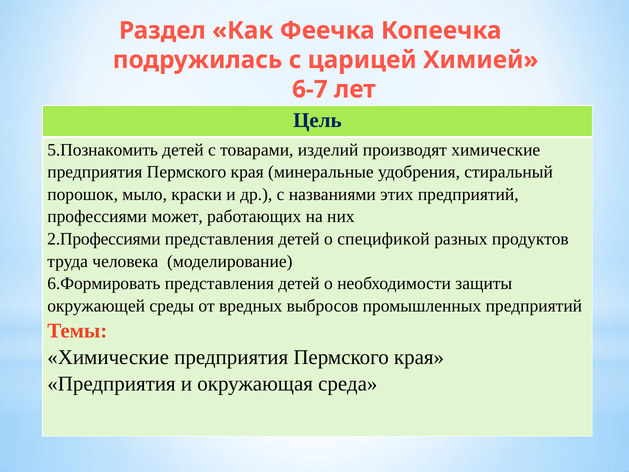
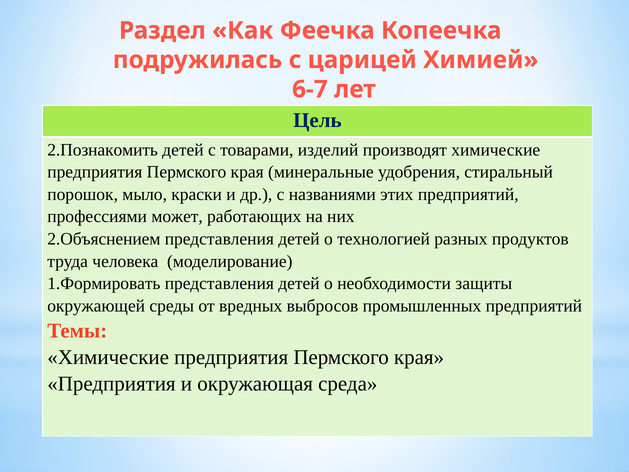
5.Познакомить: 5.Познакомить -> 2.Познакомить
2.Профессиями: 2.Профессиями -> 2.Объяснением
спецификой: спецификой -> технологией
6.Формировать: 6.Формировать -> 1.Формировать
